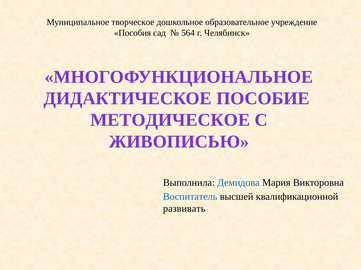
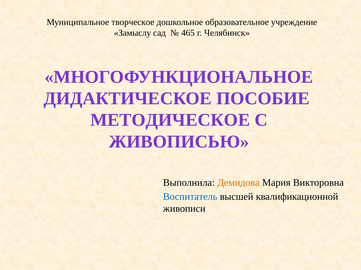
Пособия: Пособия -> Замыслу
564: 564 -> 465
Демидова colour: blue -> orange
развивать: развивать -> живописи
